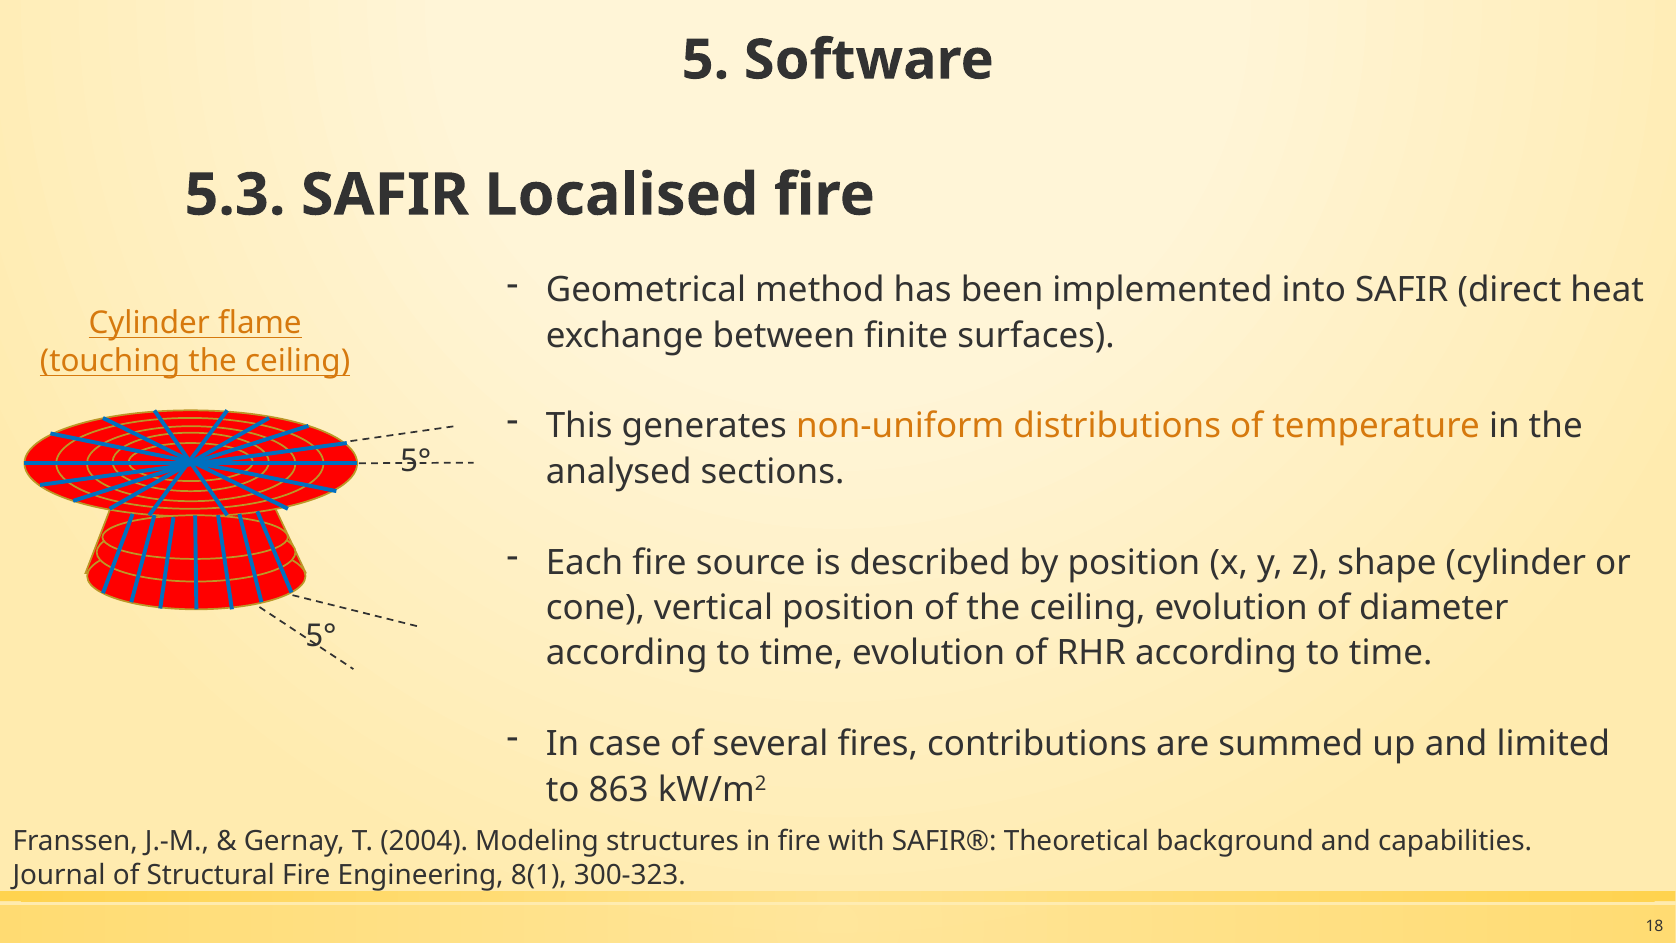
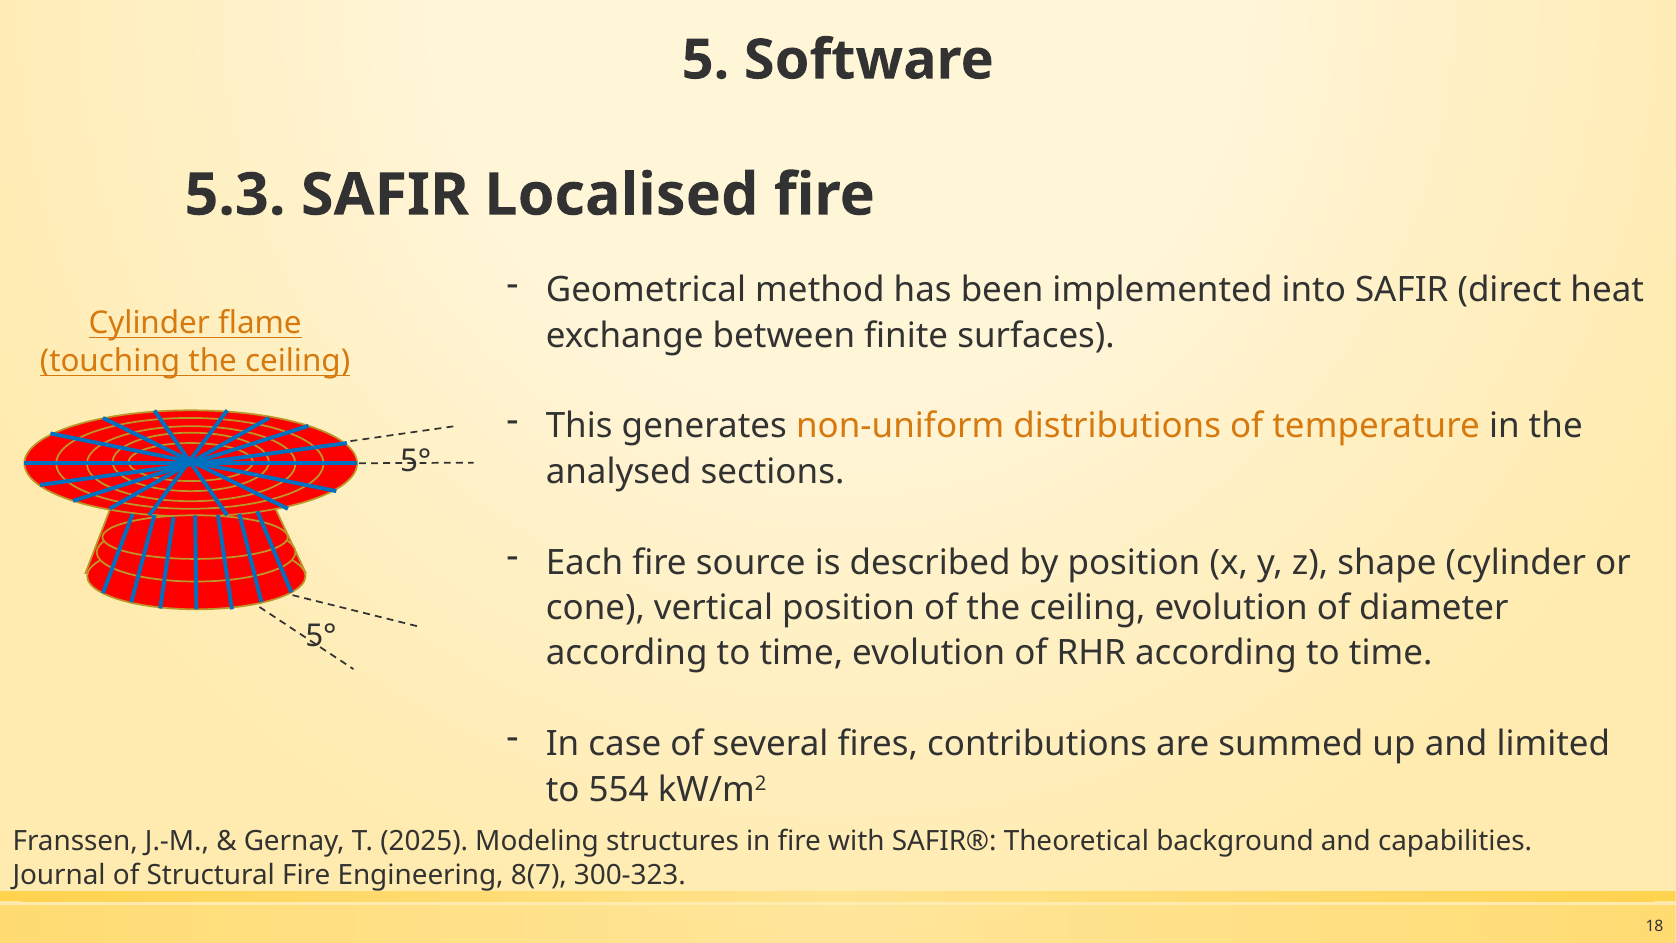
863: 863 -> 554
2004: 2004 -> 2025
8(1: 8(1 -> 8(7
